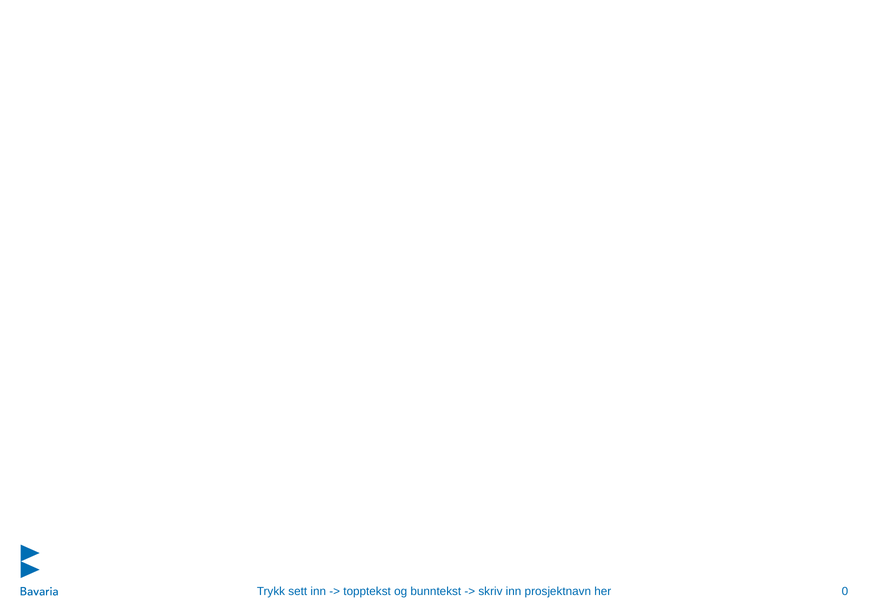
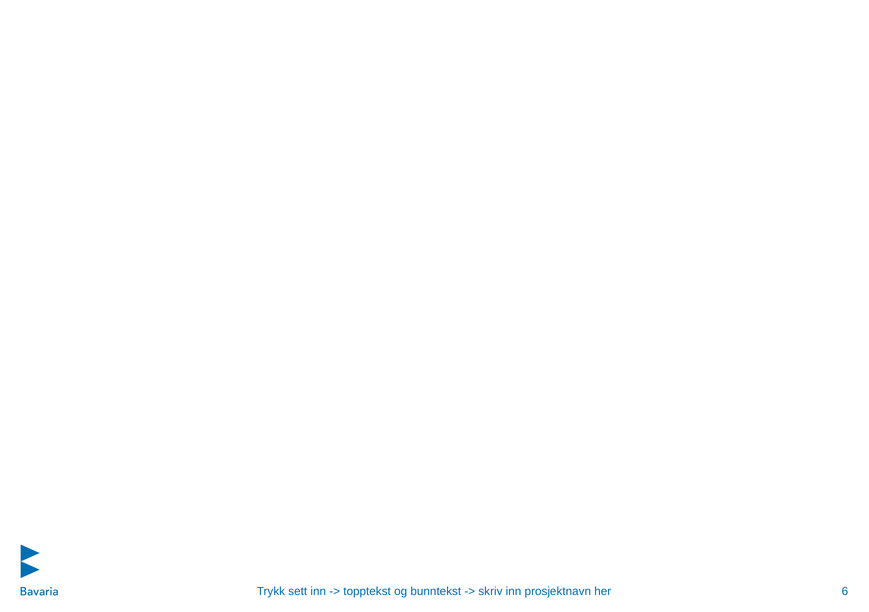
0: 0 -> 6
